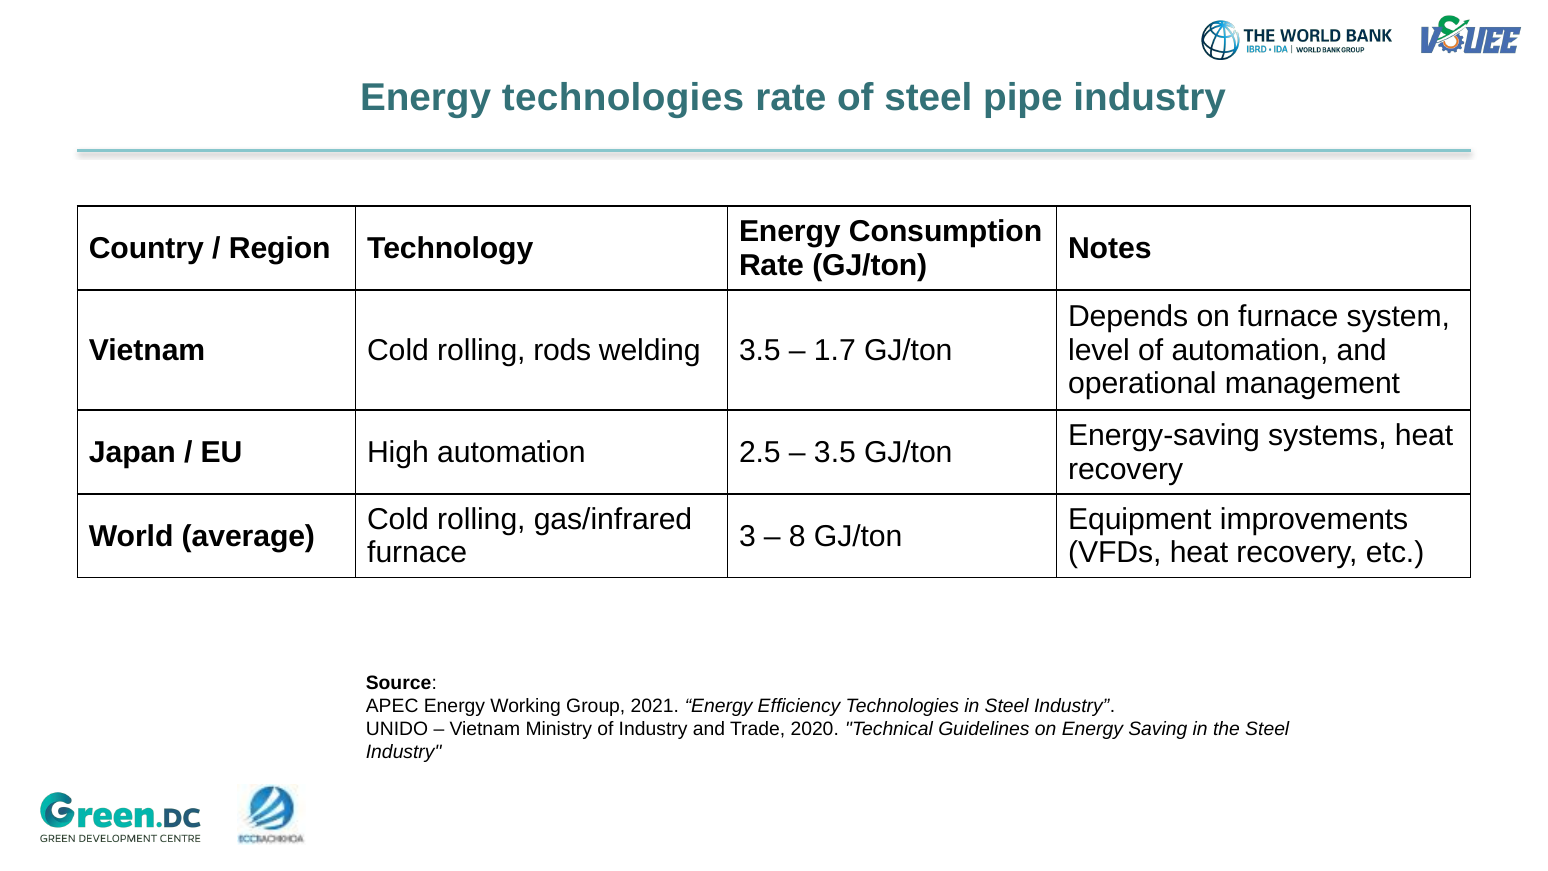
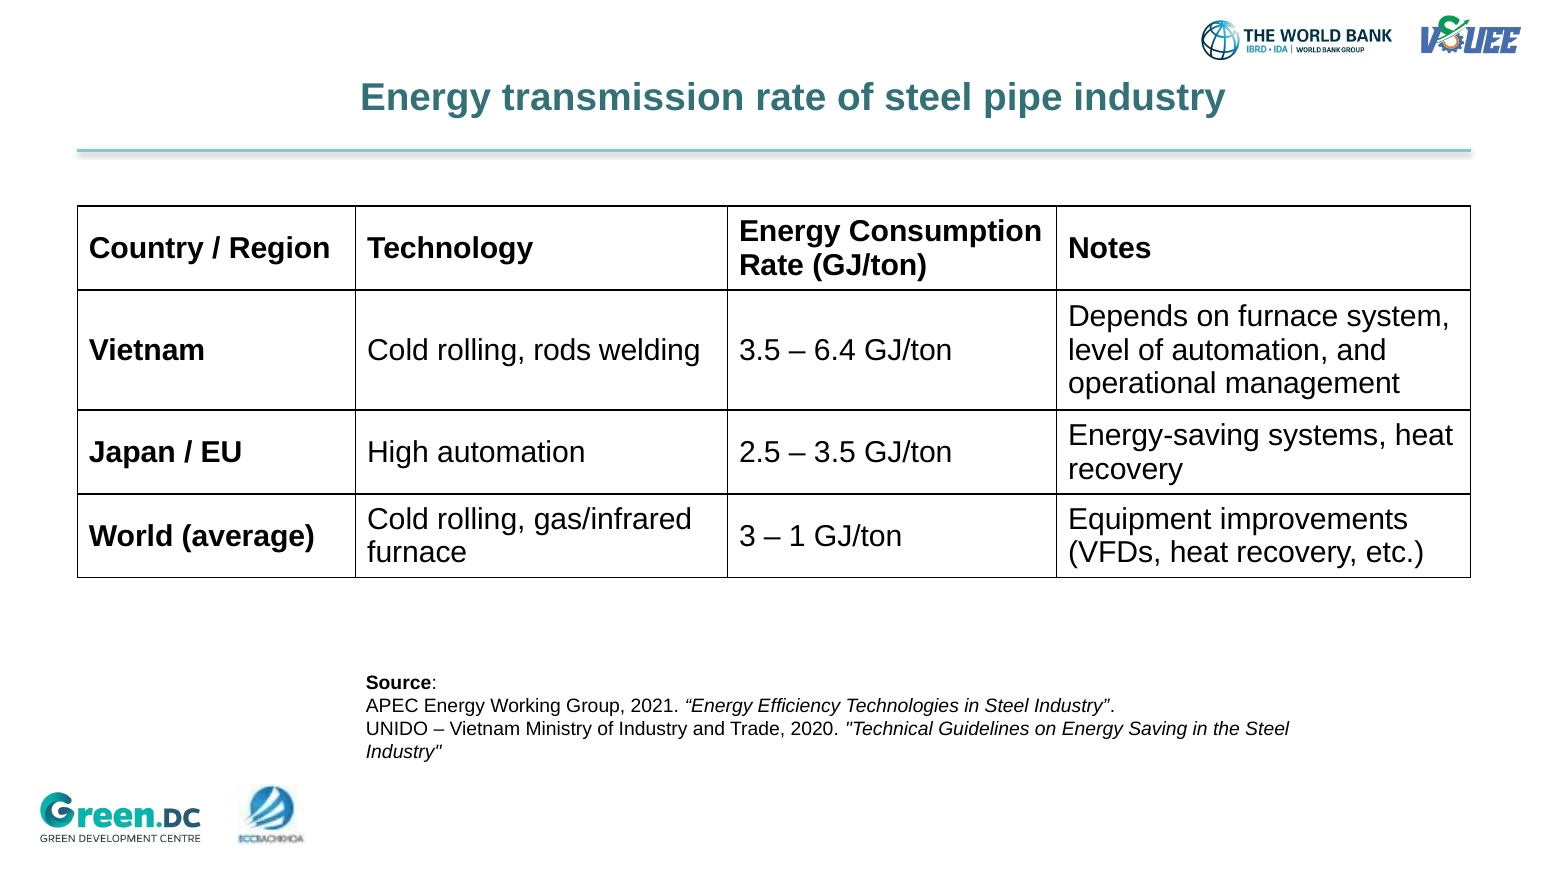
Energy technologies: technologies -> transmission
1.7: 1.7 -> 6.4
8: 8 -> 1
